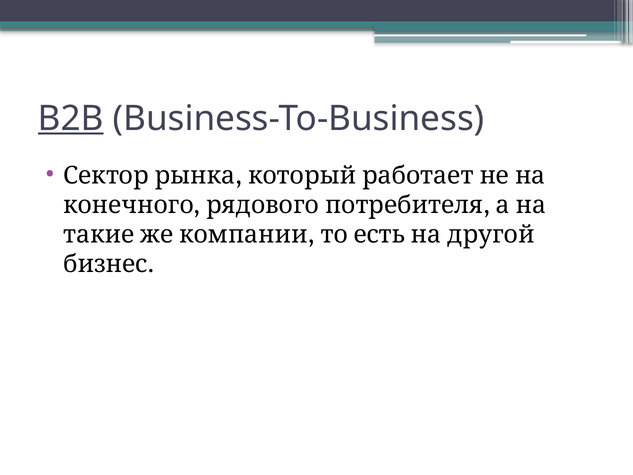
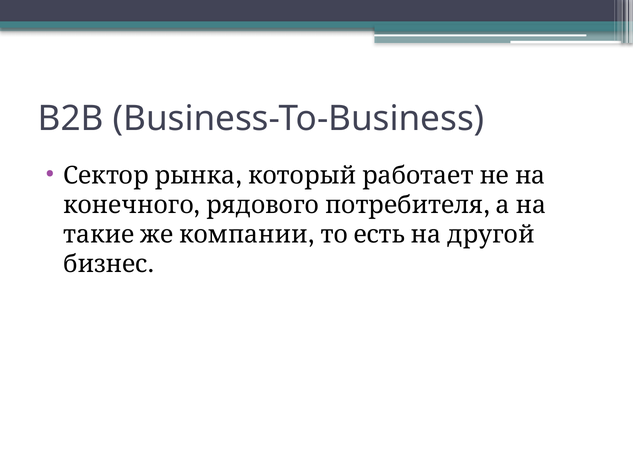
B2B underline: present -> none
